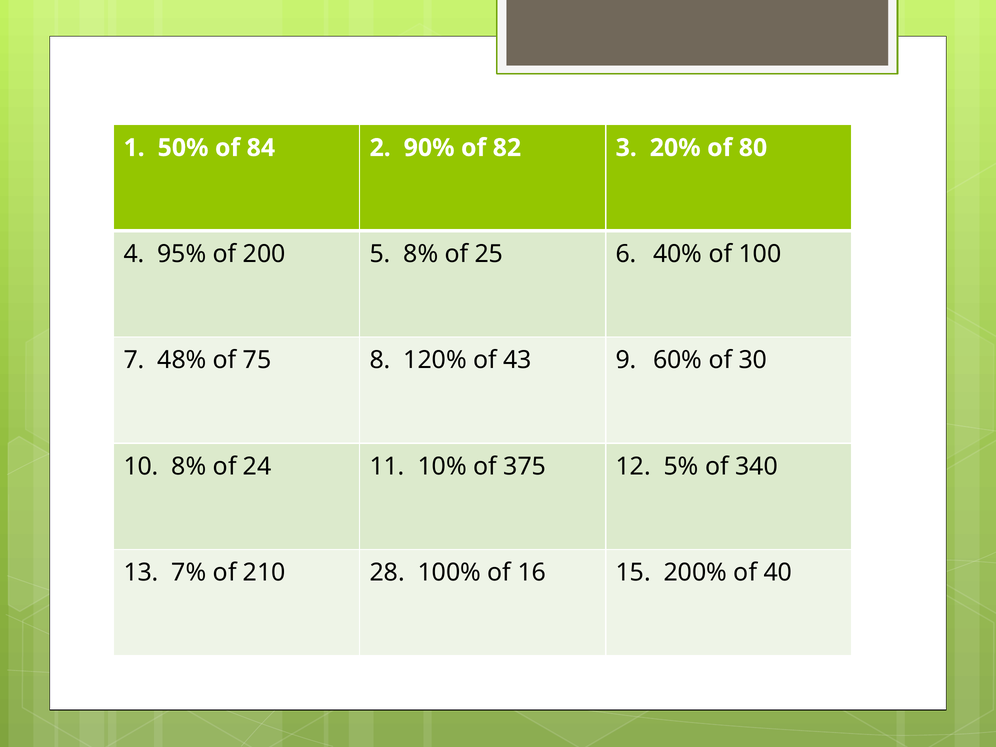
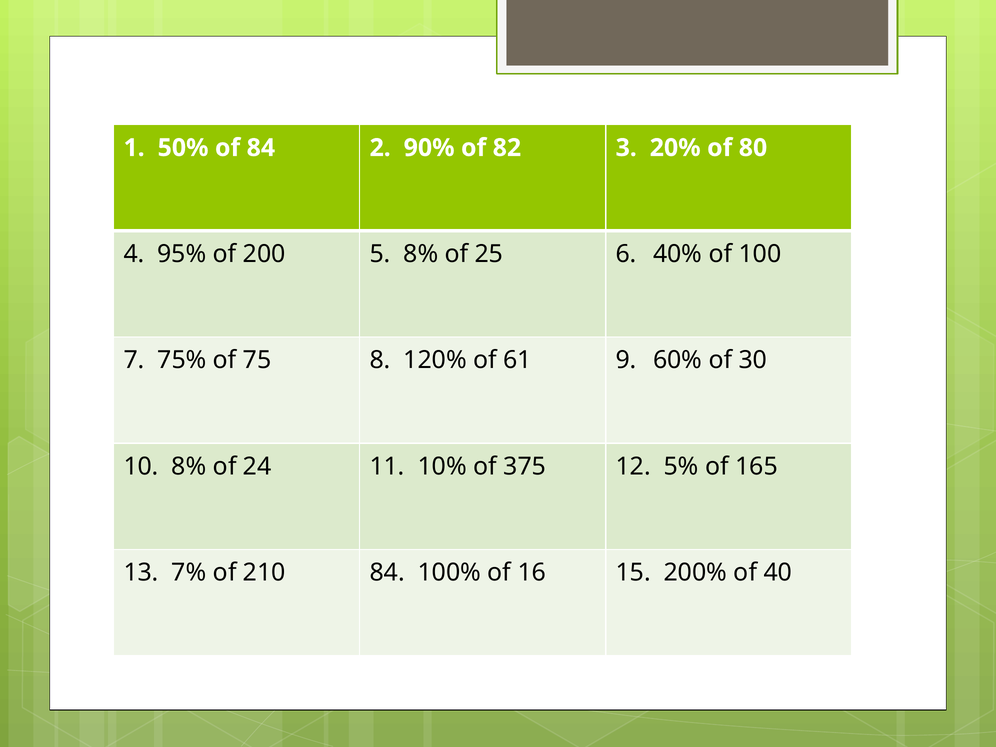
48%: 48% -> 75%
43: 43 -> 61
340: 340 -> 165
210 28: 28 -> 84
